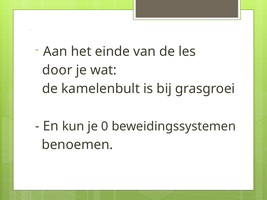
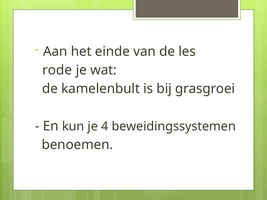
door: door -> rode
0: 0 -> 4
